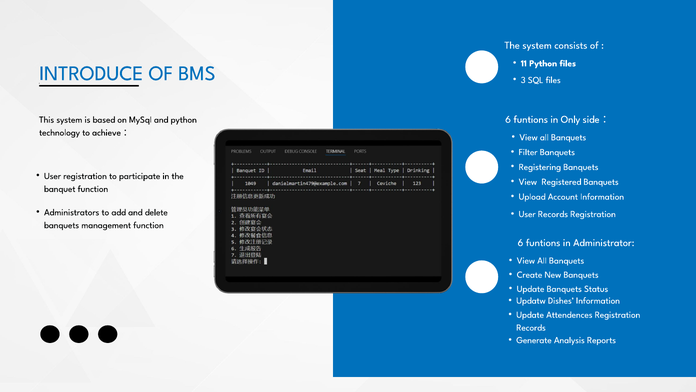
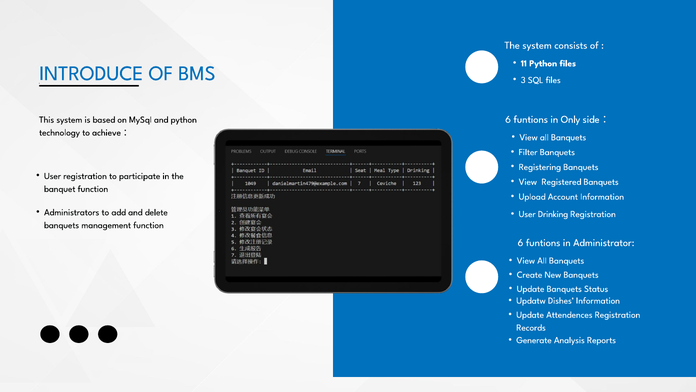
User Records: Records -> Drinking
